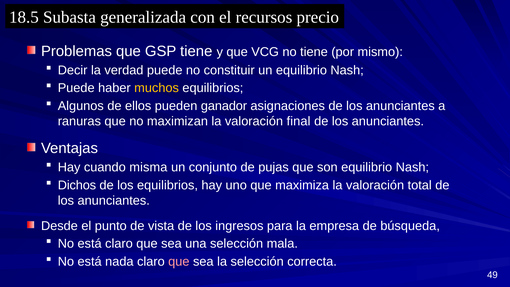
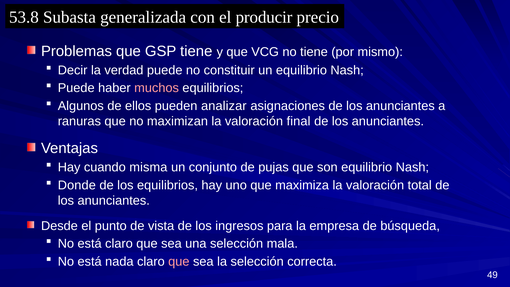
18.5: 18.5 -> 53.8
recursos: recursos -> producir
muchos colour: yellow -> pink
ganador: ganador -> analizar
Dichos: Dichos -> Donde
